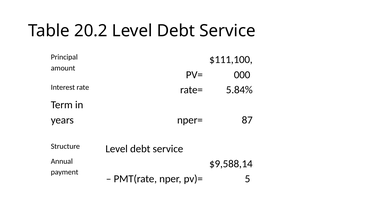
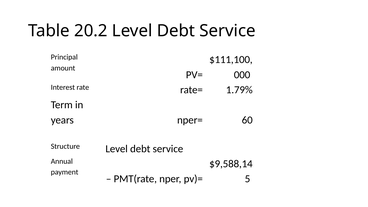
5.84%: 5.84% -> 1.79%
87: 87 -> 60
